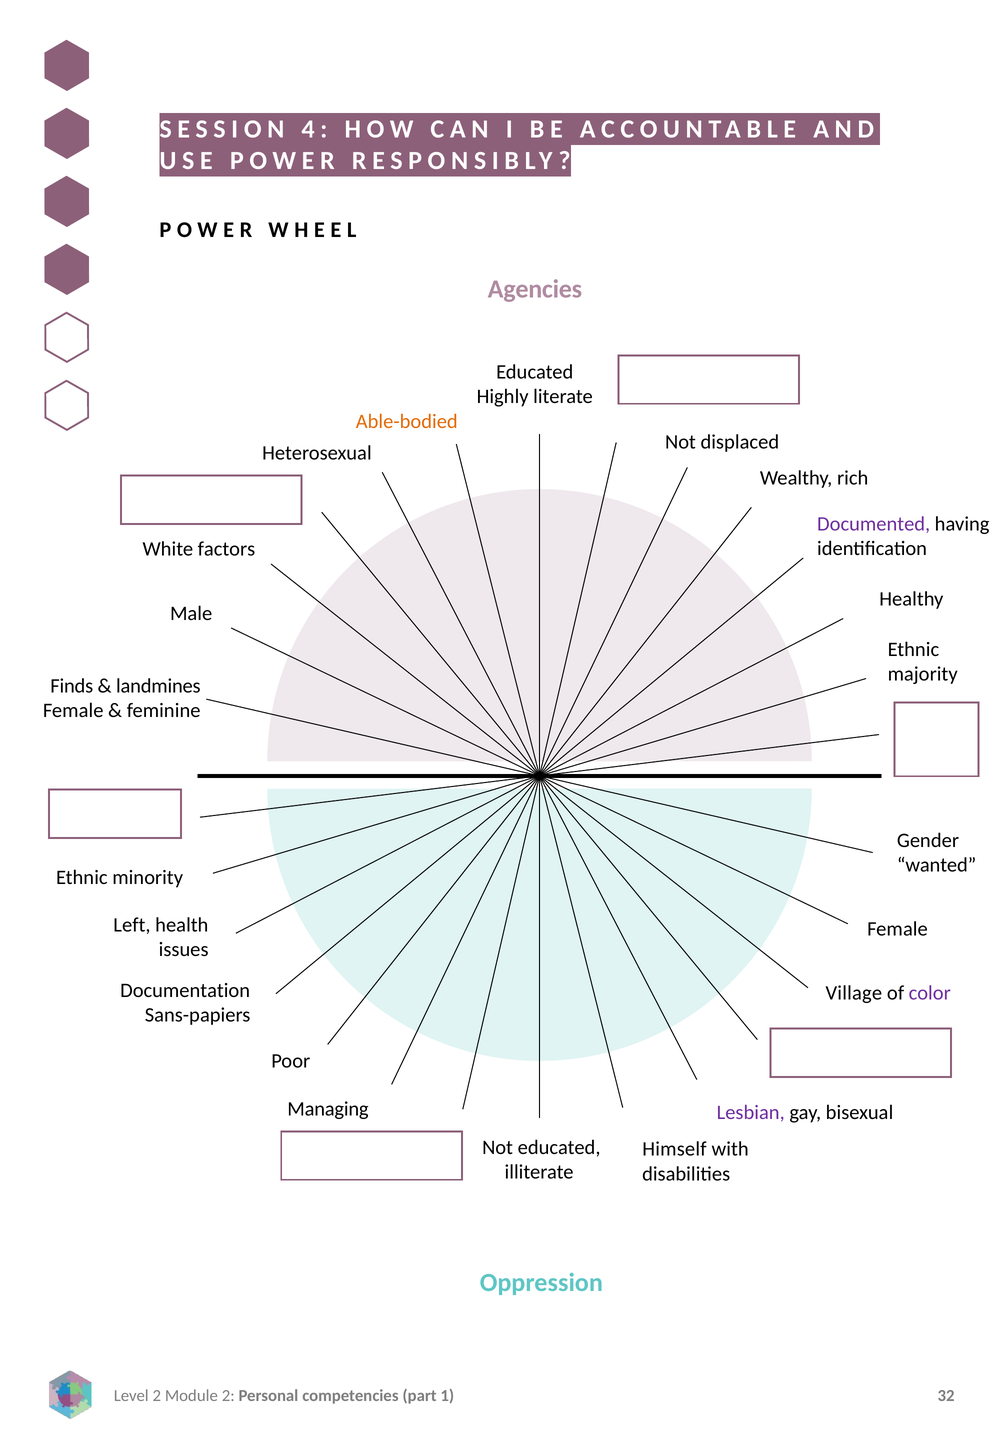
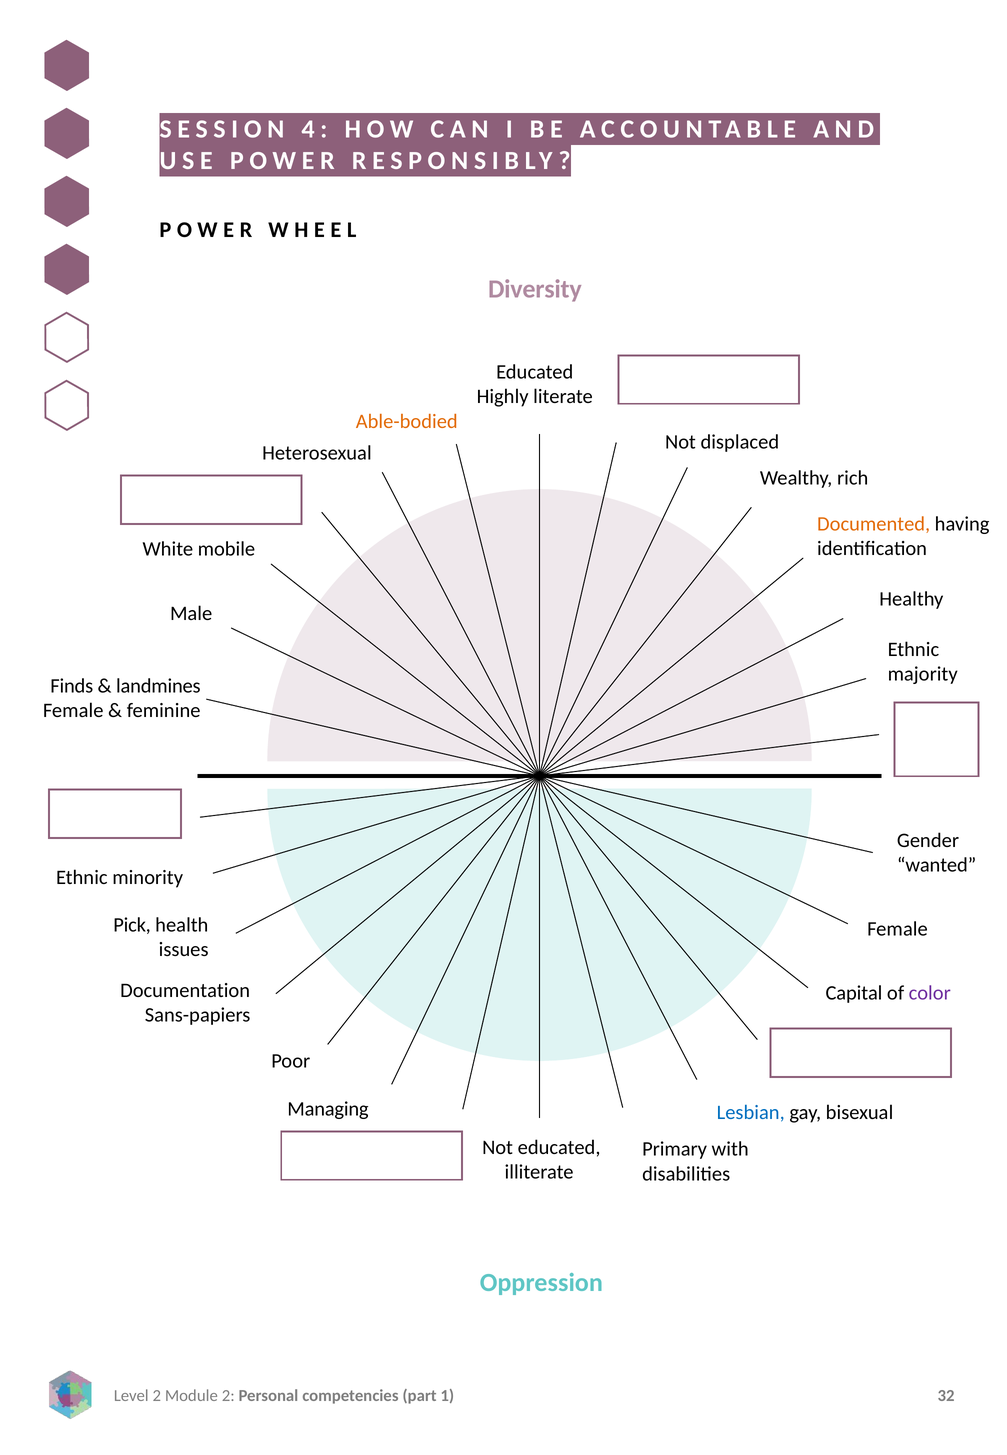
Agencies: Agencies -> Diversity
Documented colour: purple -> orange
factors: factors -> mobile
Left: Left -> Pick
Village: Village -> Capital
Lesbian colour: purple -> blue
Himself: Himself -> Primary
